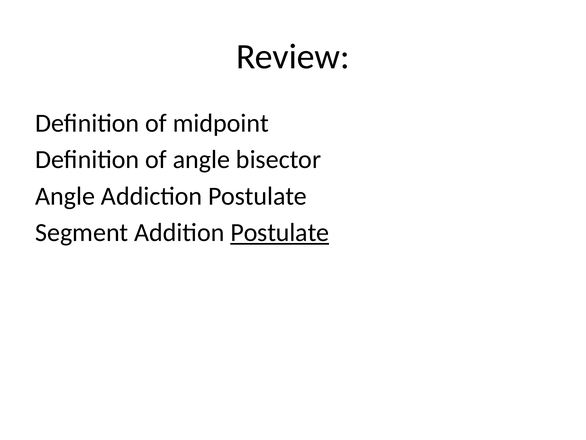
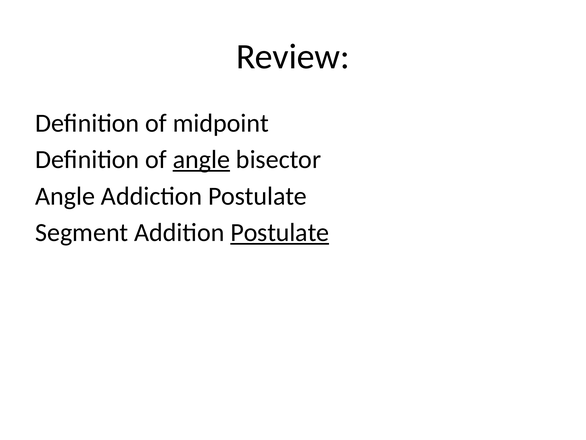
angle at (201, 159) underline: none -> present
